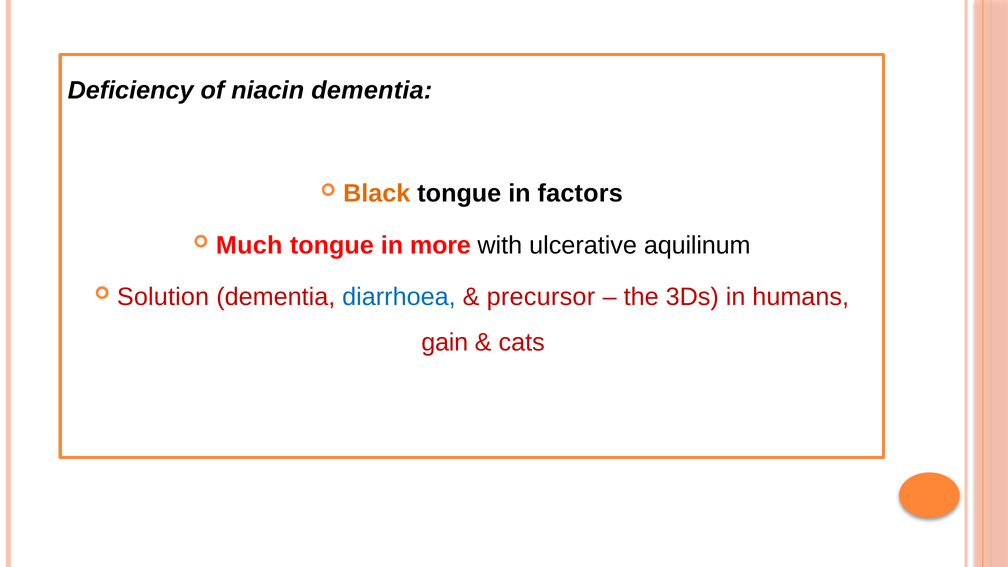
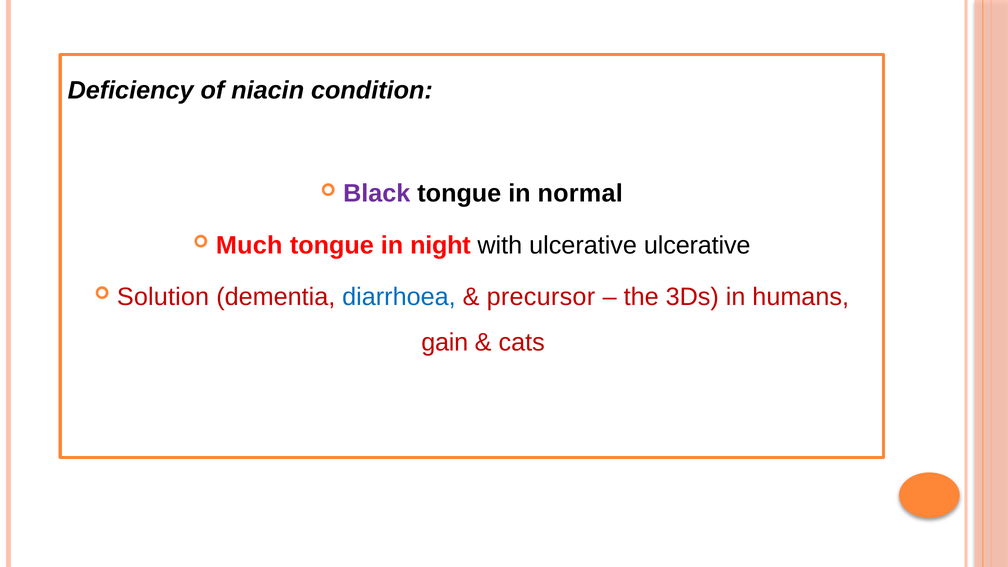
niacin dementia: dementia -> condition
Black colour: orange -> purple
factors: factors -> normal
more: more -> night
ulcerative aquilinum: aquilinum -> ulcerative
